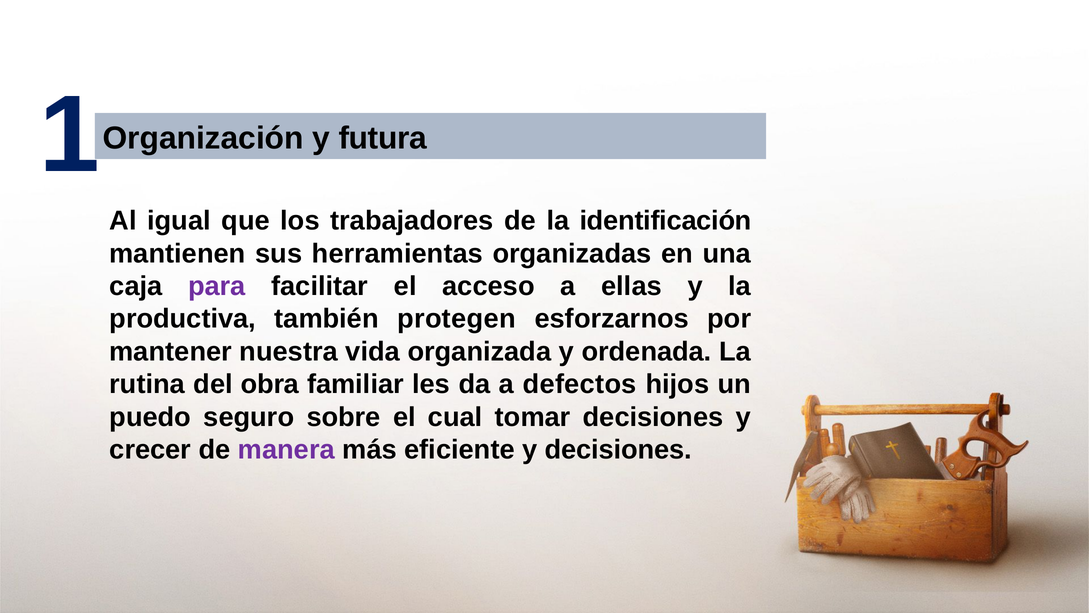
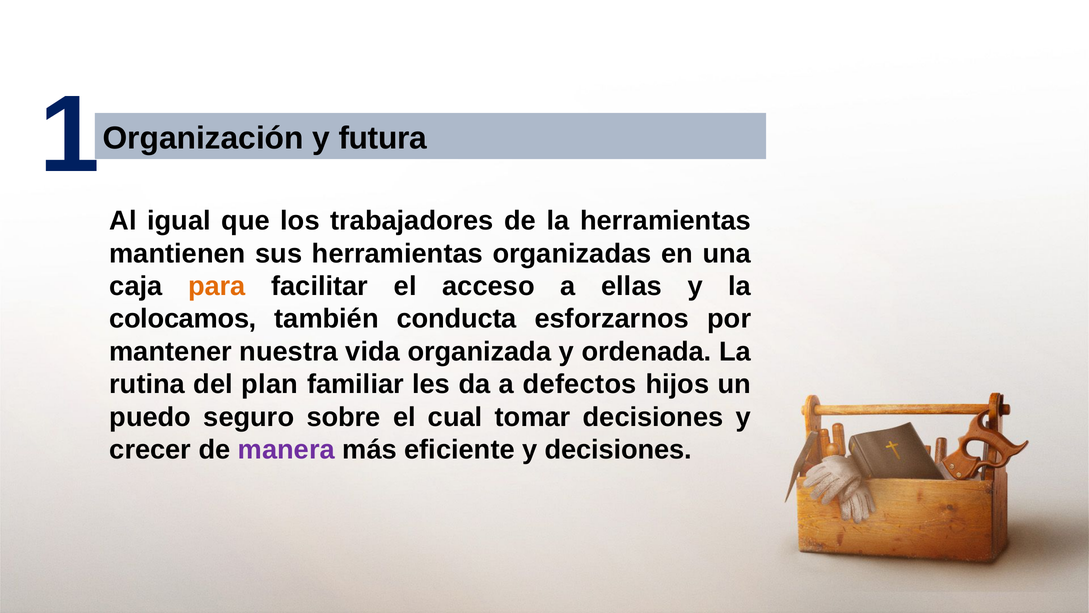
la identificación: identificación -> herramientas
para colour: purple -> orange
productiva: productiva -> colocamos
protegen: protegen -> conducta
obra: obra -> plan
